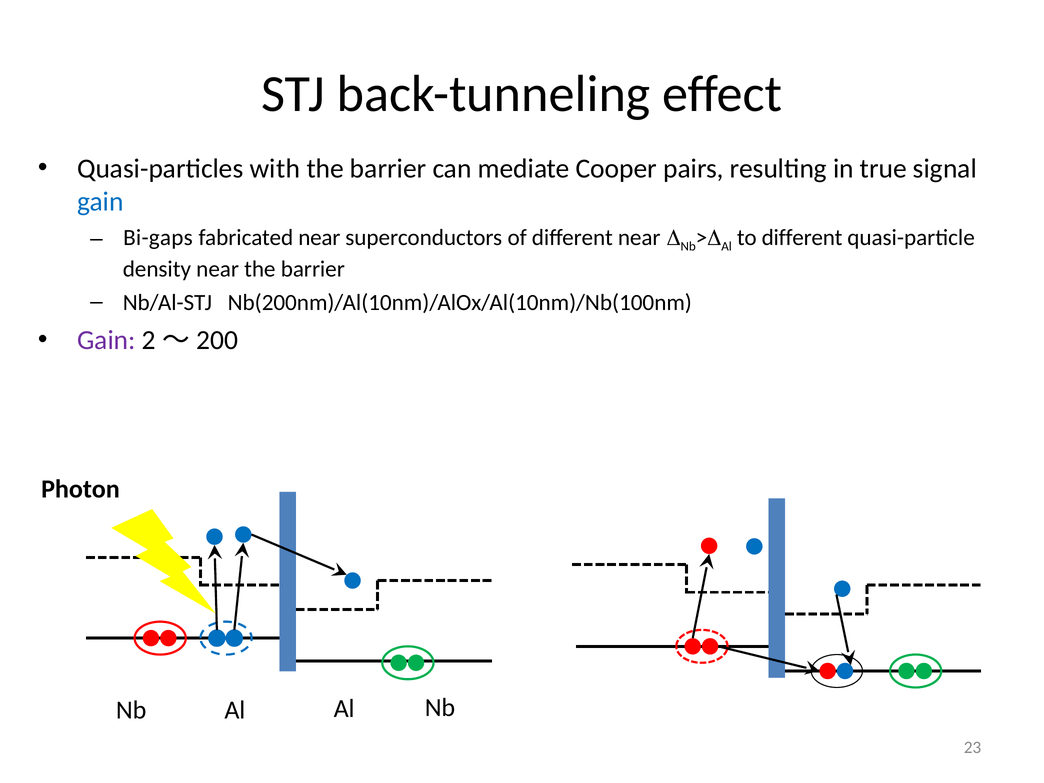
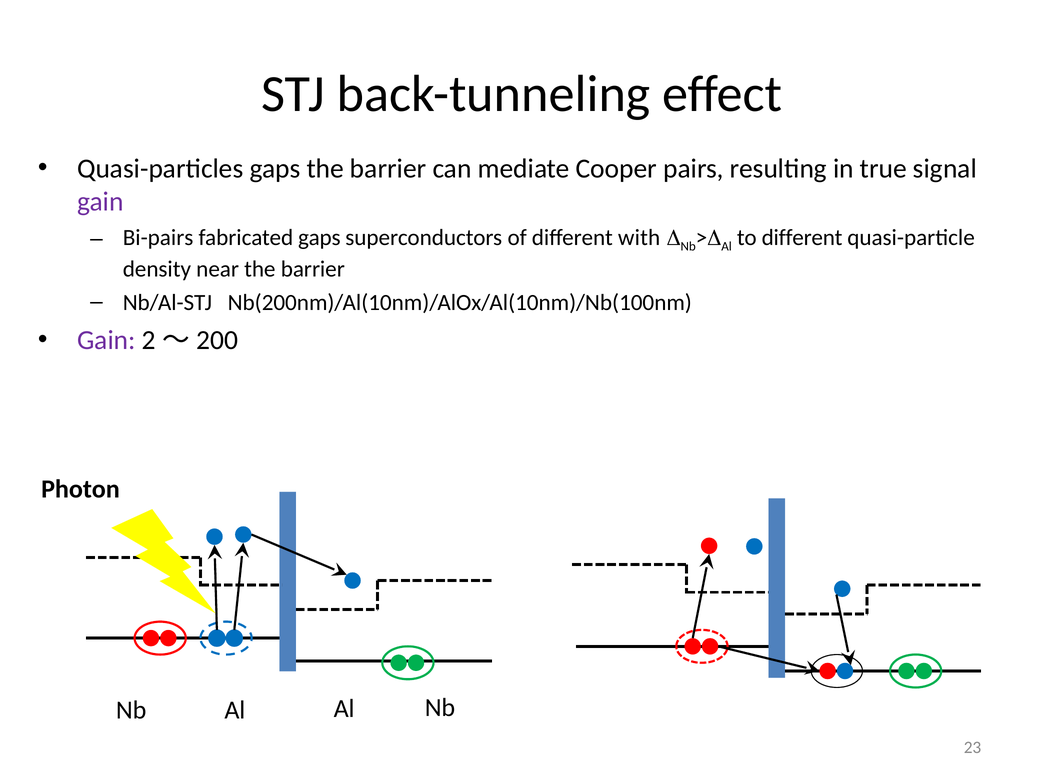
Quasi-particles with: with -> gaps
gain at (100, 202) colour: blue -> purple
Bi-gaps: Bi-gaps -> Bi-pairs
fabricated near: near -> gaps
different near: near -> with
